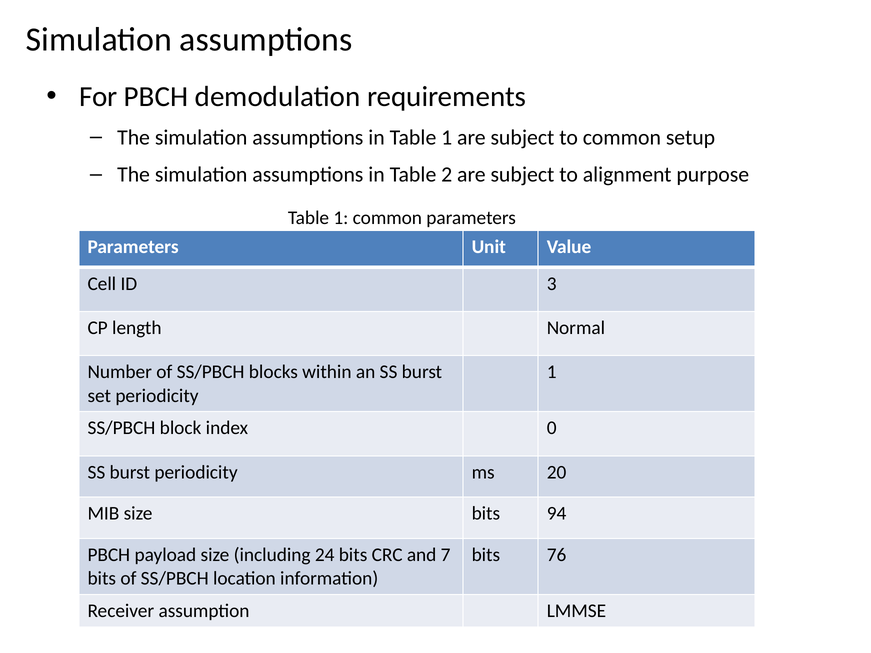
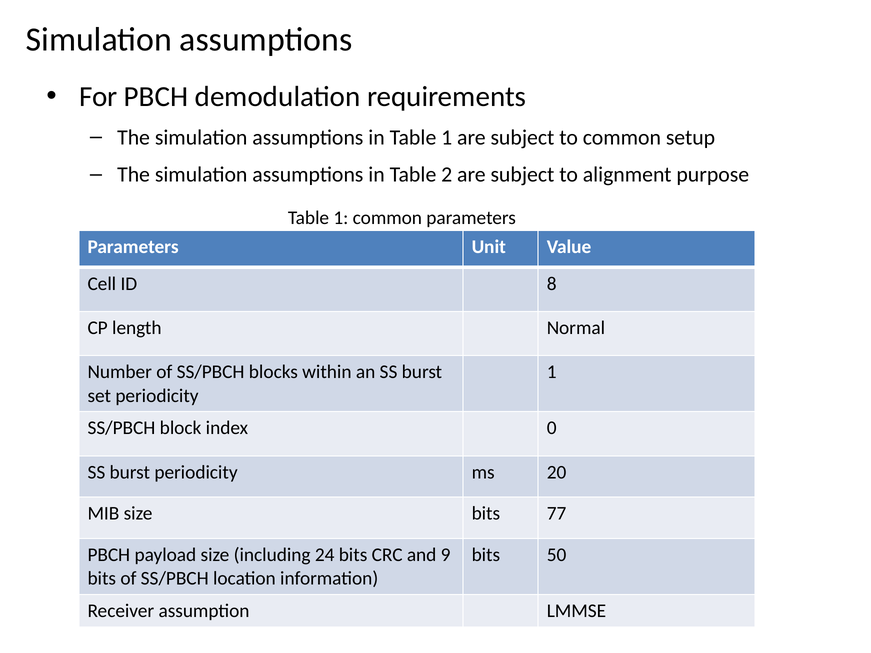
3: 3 -> 8
94: 94 -> 77
7: 7 -> 9
76: 76 -> 50
